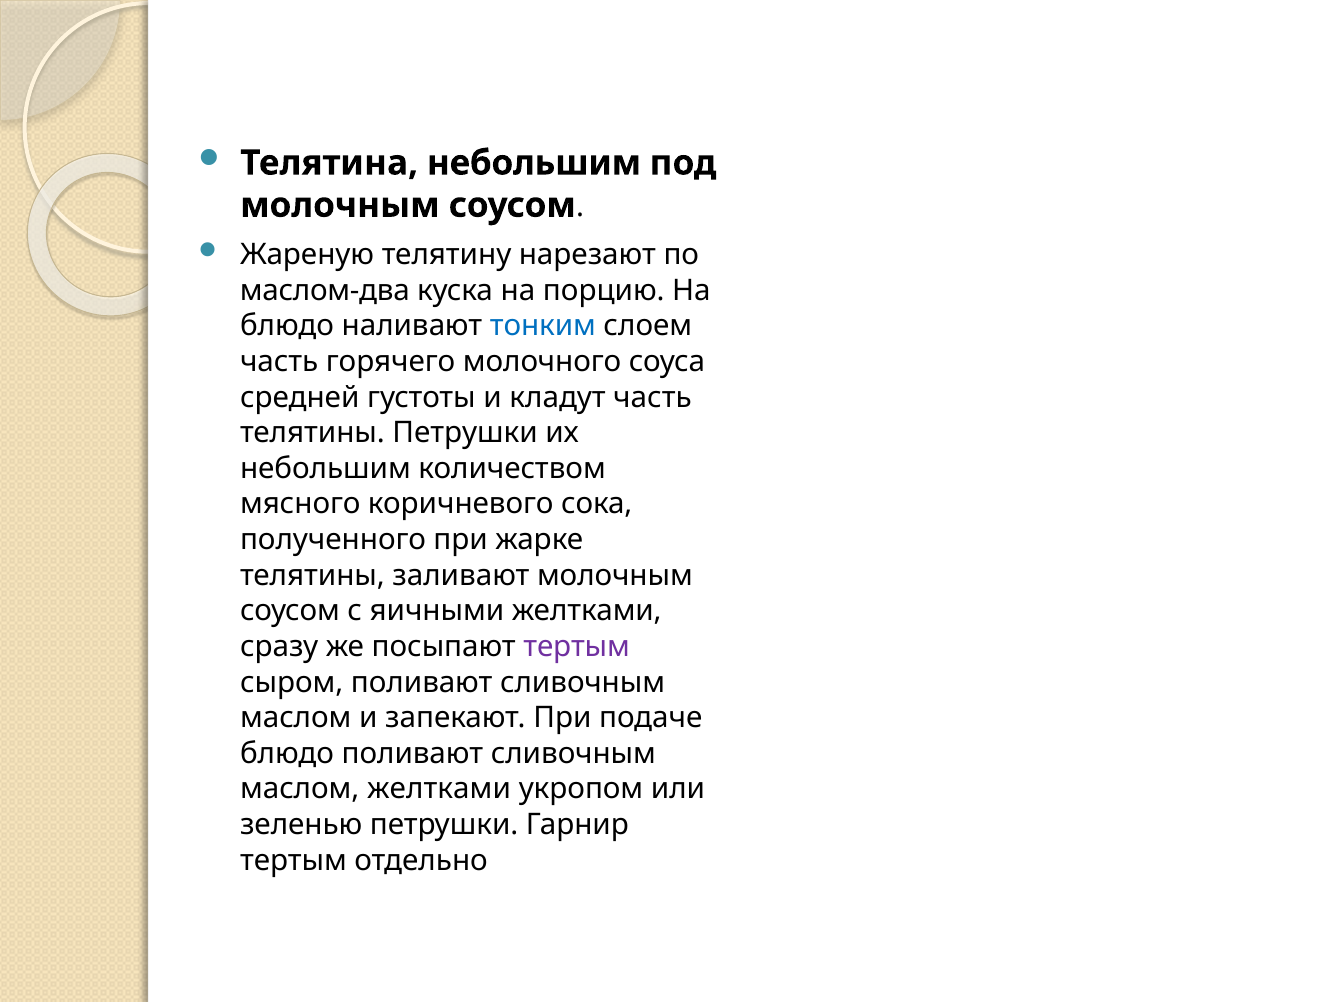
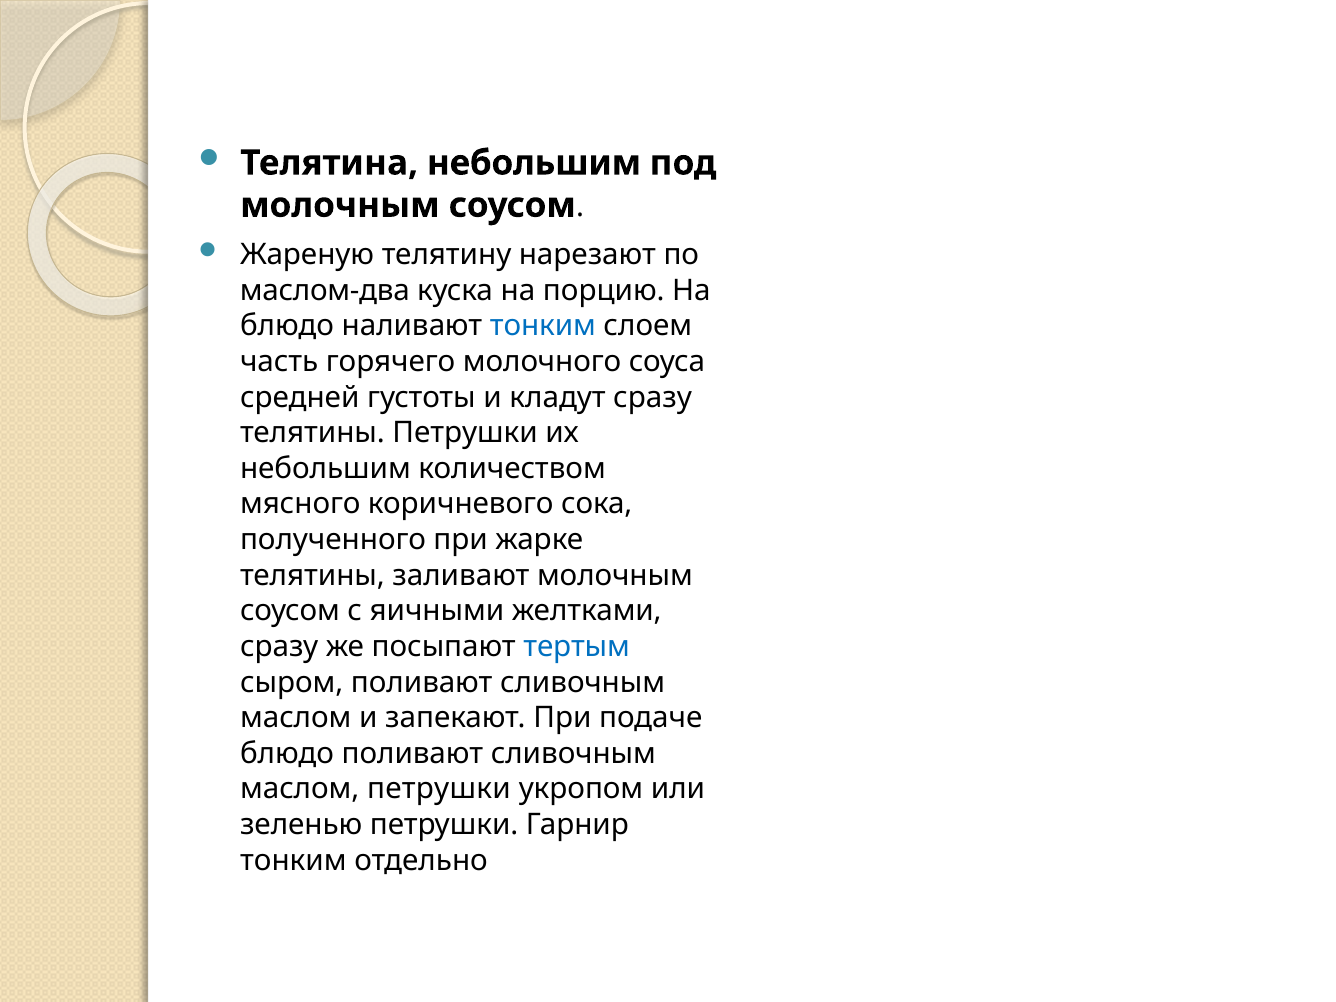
кладут часть: часть -> сразу
тертым at (577, 647) colour: purple -> blue
маслом желтками: желтками -> петрушки
тертым at (293, 860): тертым -> тонким
